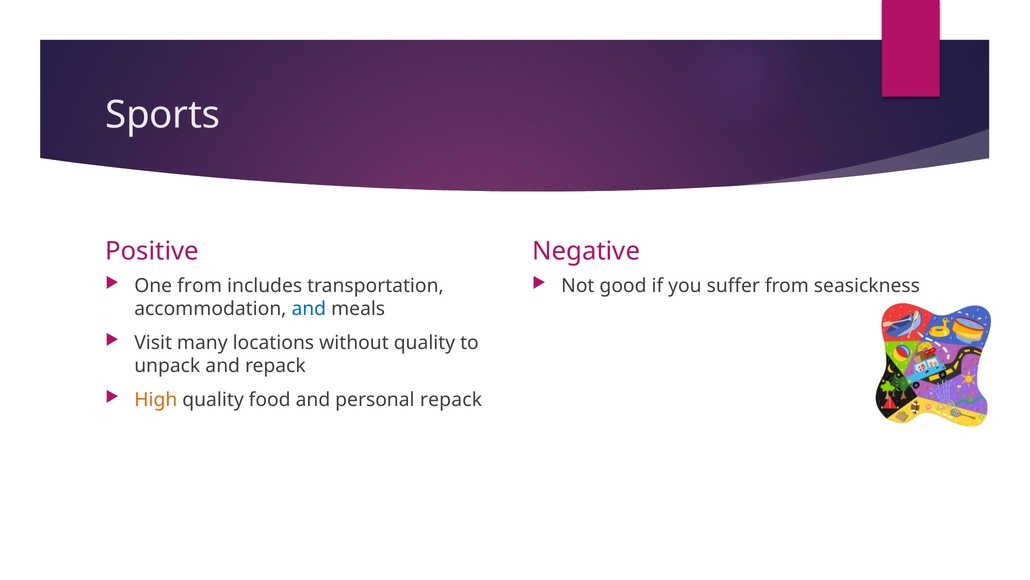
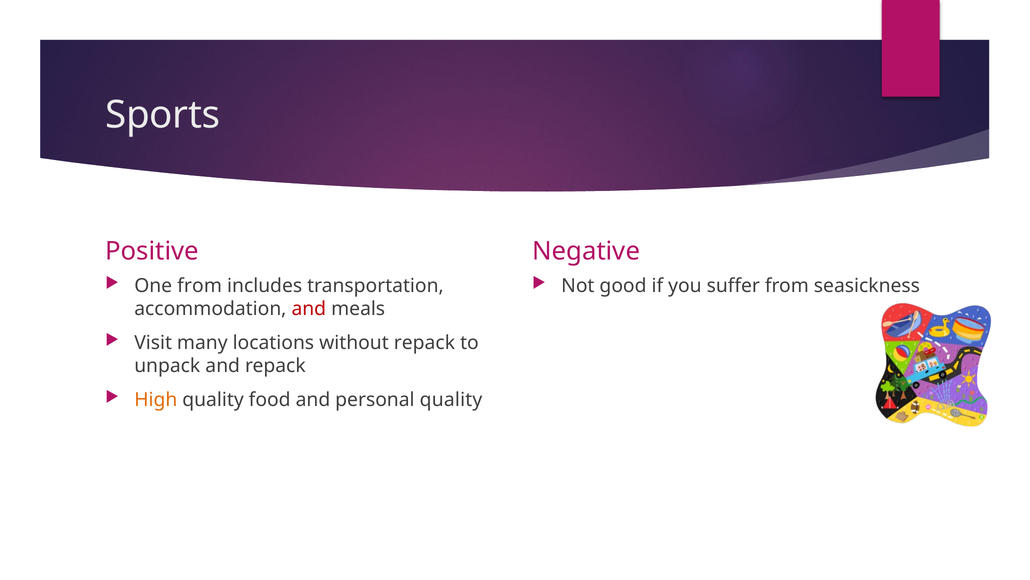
and at (309, 309) colour: blue -> red
without quality: quality -> repack
personal repack: repack -> quality
